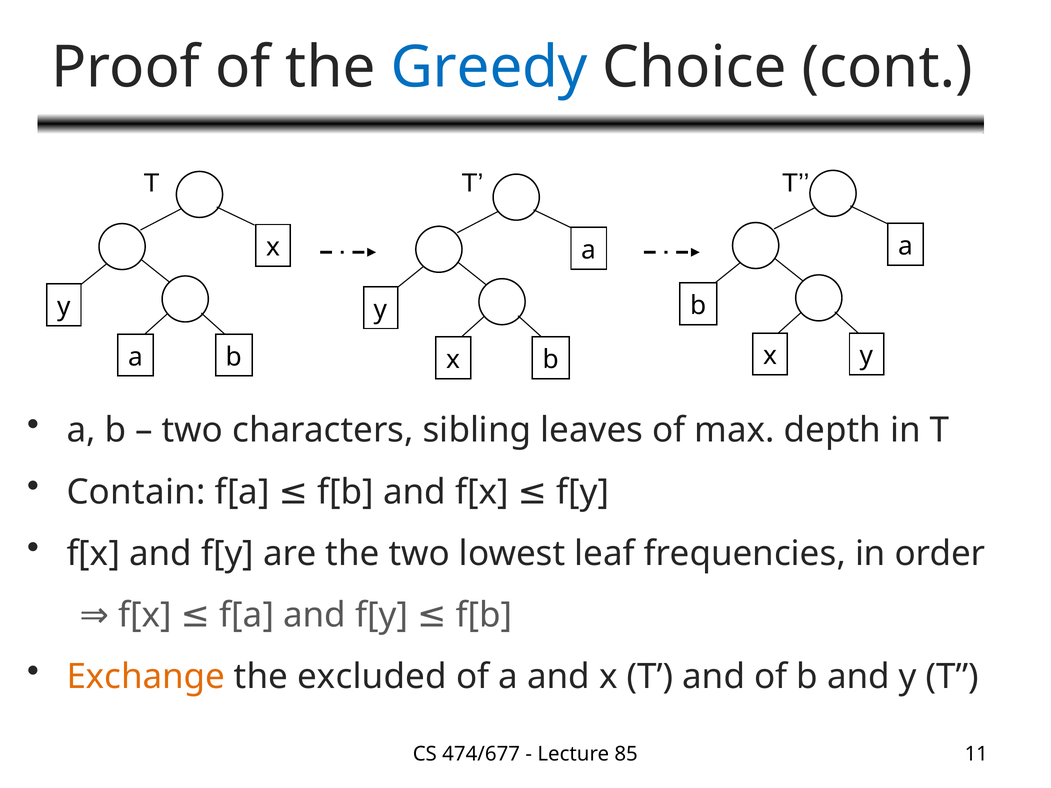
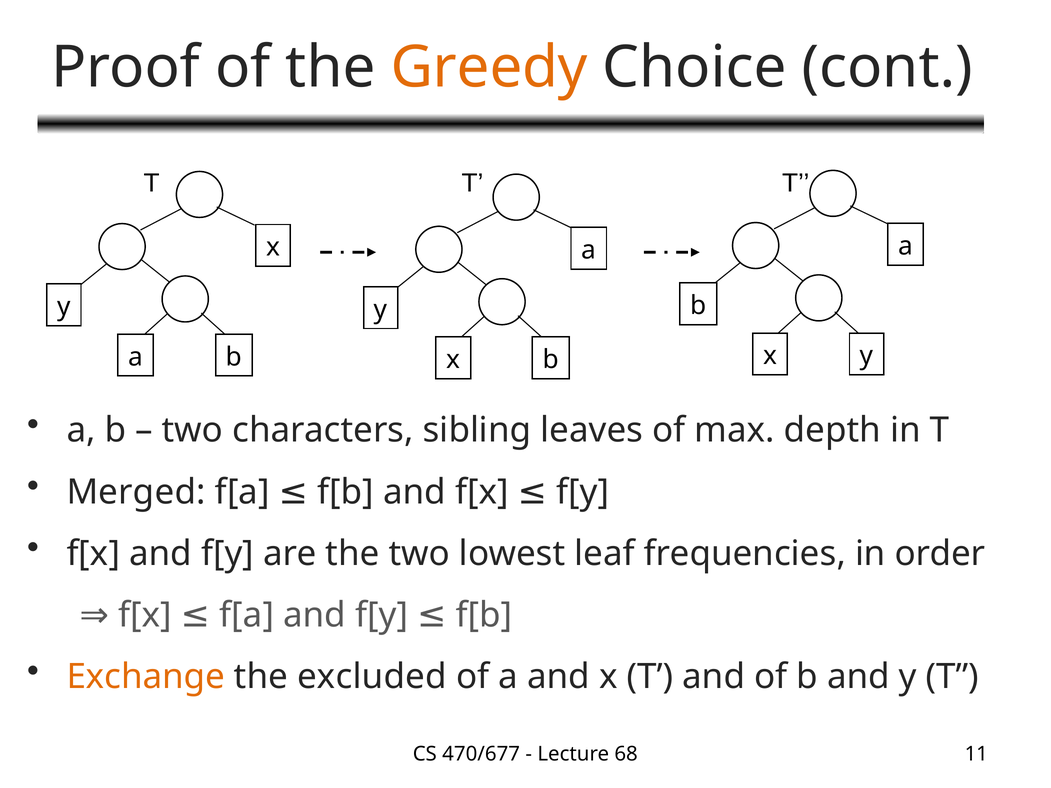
Greedy colour: blue -> orange
Contain: Contain -> Merged
474/677: 474/677 -> 470/677
85: 85 -> 68
